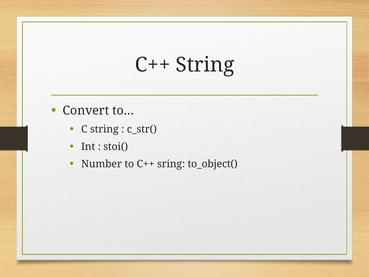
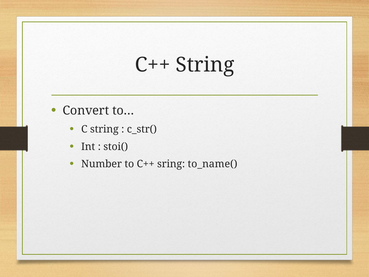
to_object(: to_object( -> to_name(
